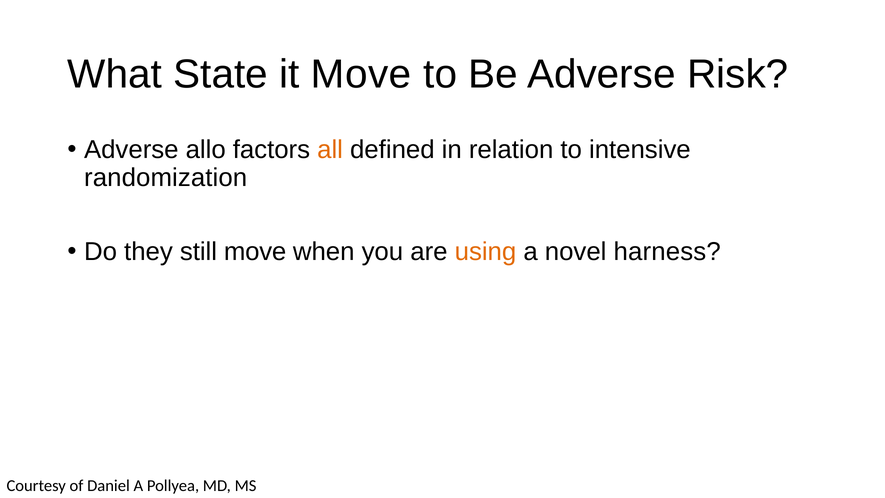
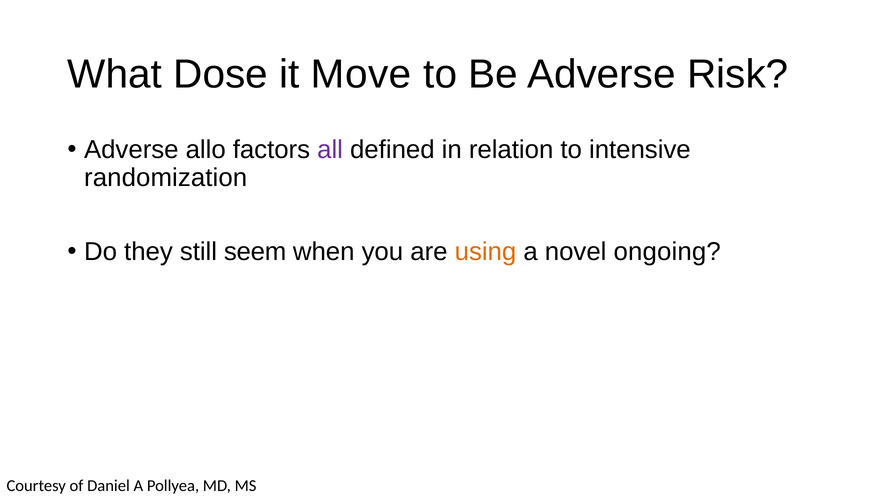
State: State -> Dose
all colour: orange -> purple
still move: move -> seem
harness: harness -> ongoing
